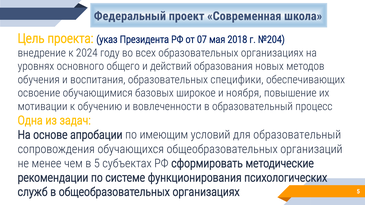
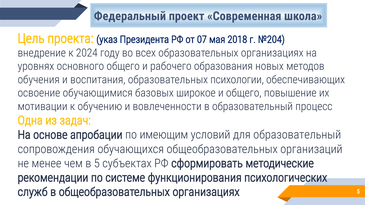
действий: действий -> рабочего
специфики: специфики -> психологии
и ноября: ноября -> общего
